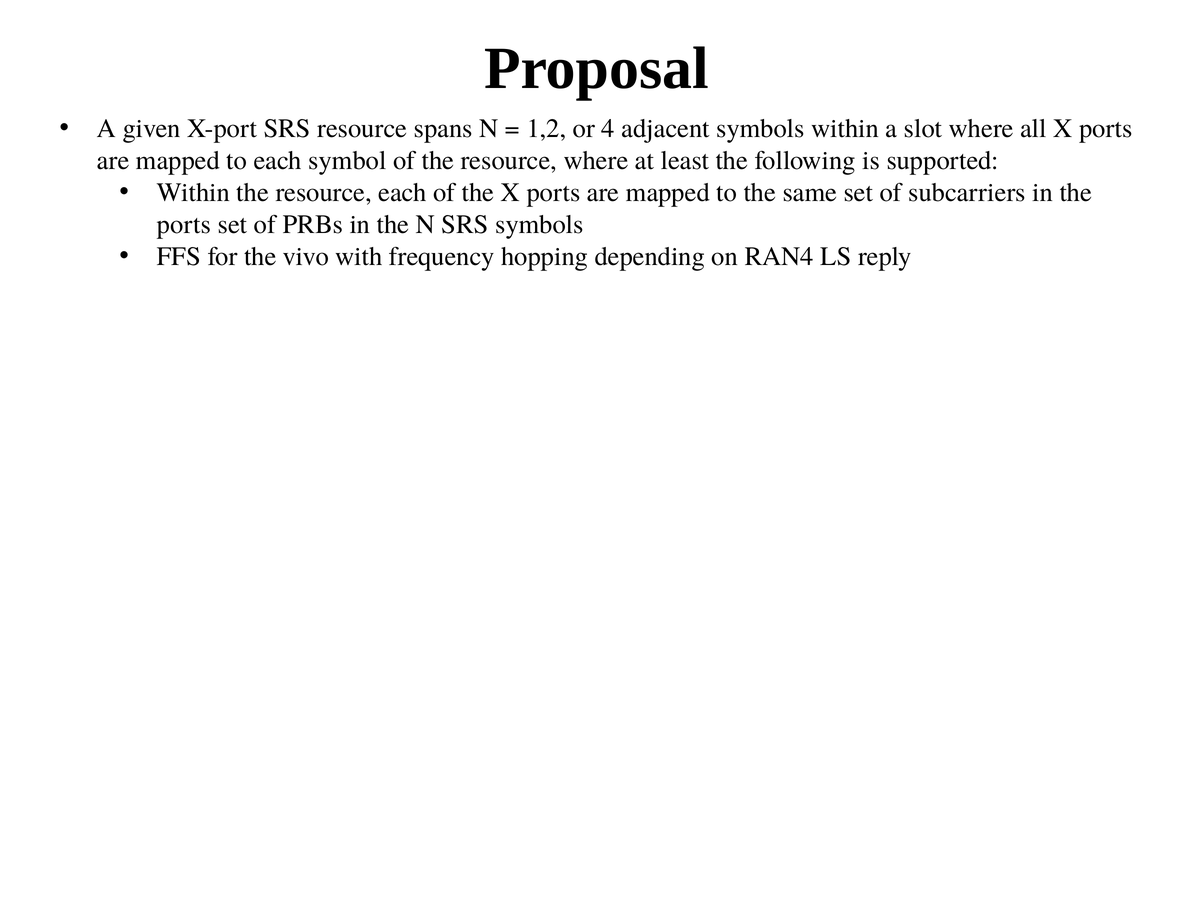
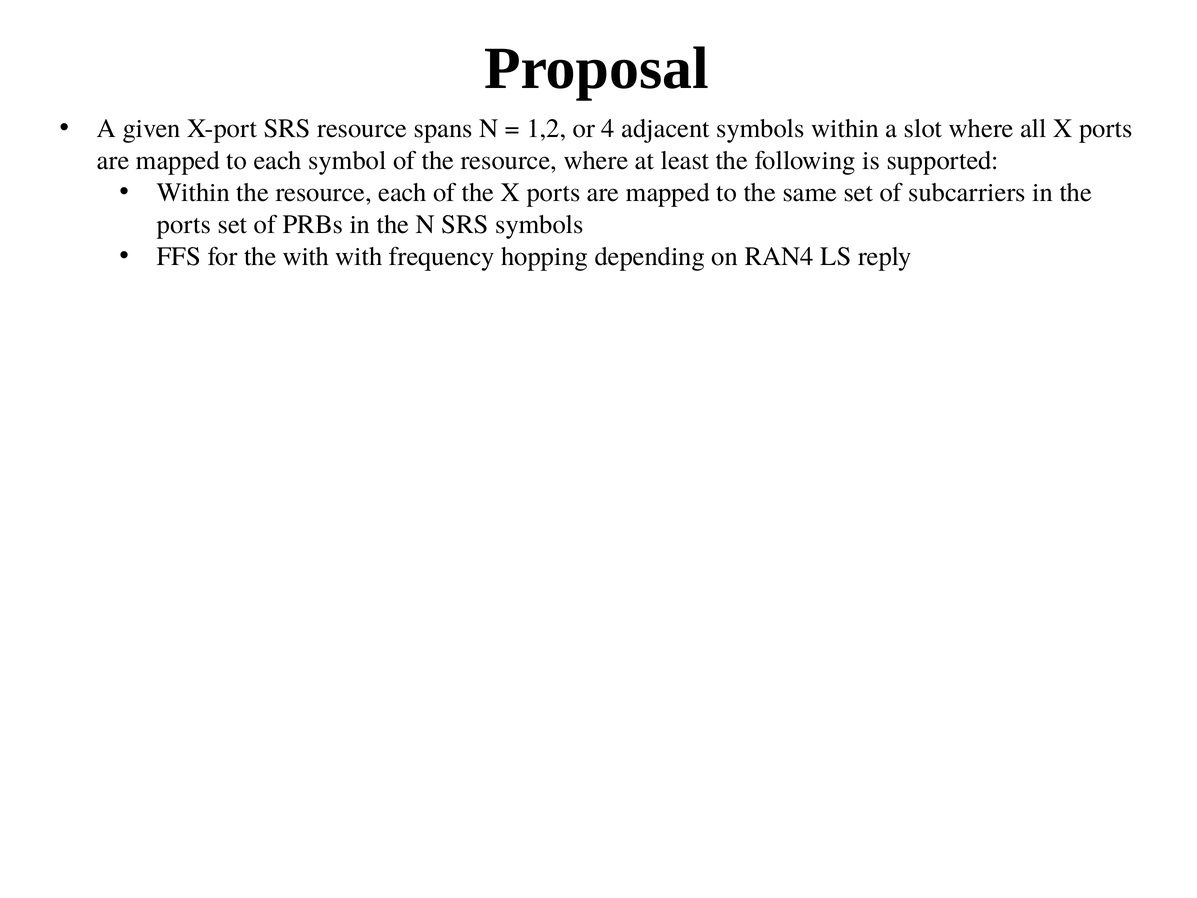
the vivo: vivo -> with
